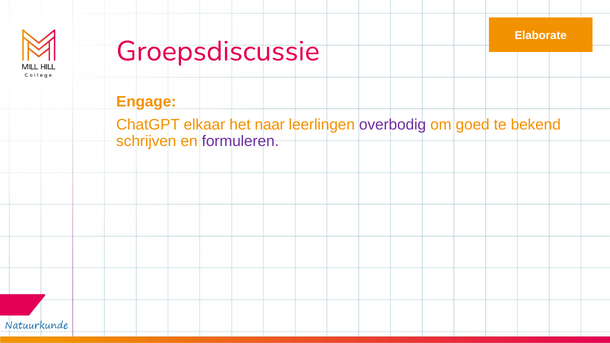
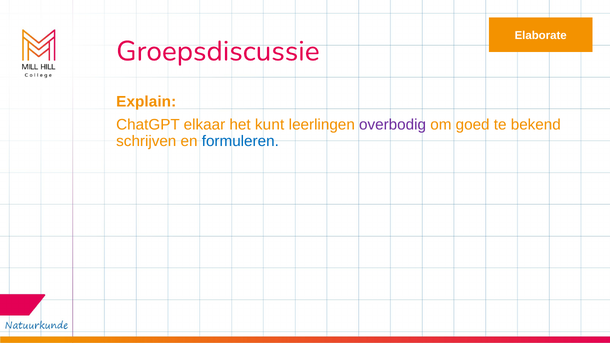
Engage: Engage -> Explain
naar: naar -> kunt
formuleren colour: purple -> blue
